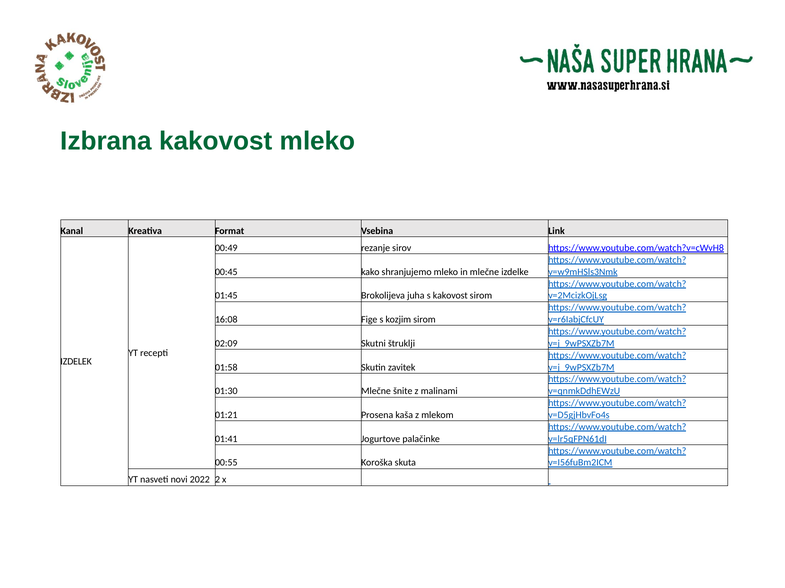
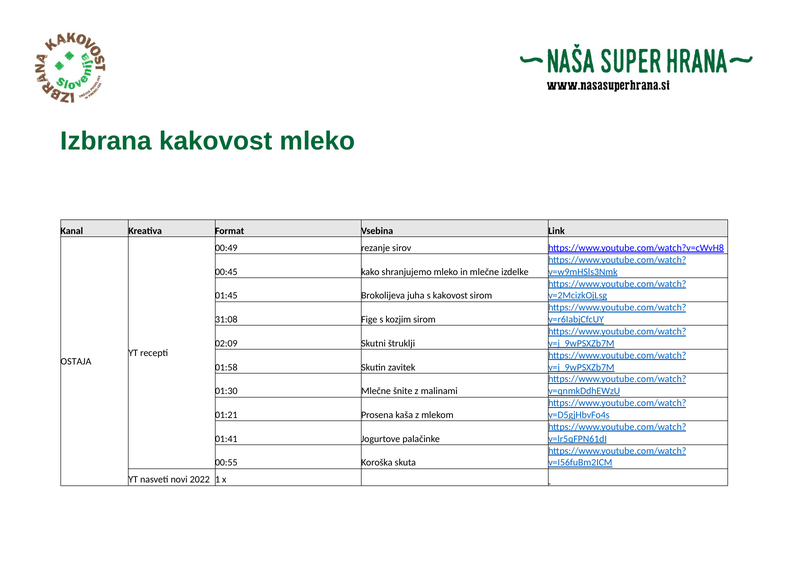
16:08: 16:08 -> 31:08
IZDELEK: IZDELEK -> OSTAJA
2: 2 -> 1
